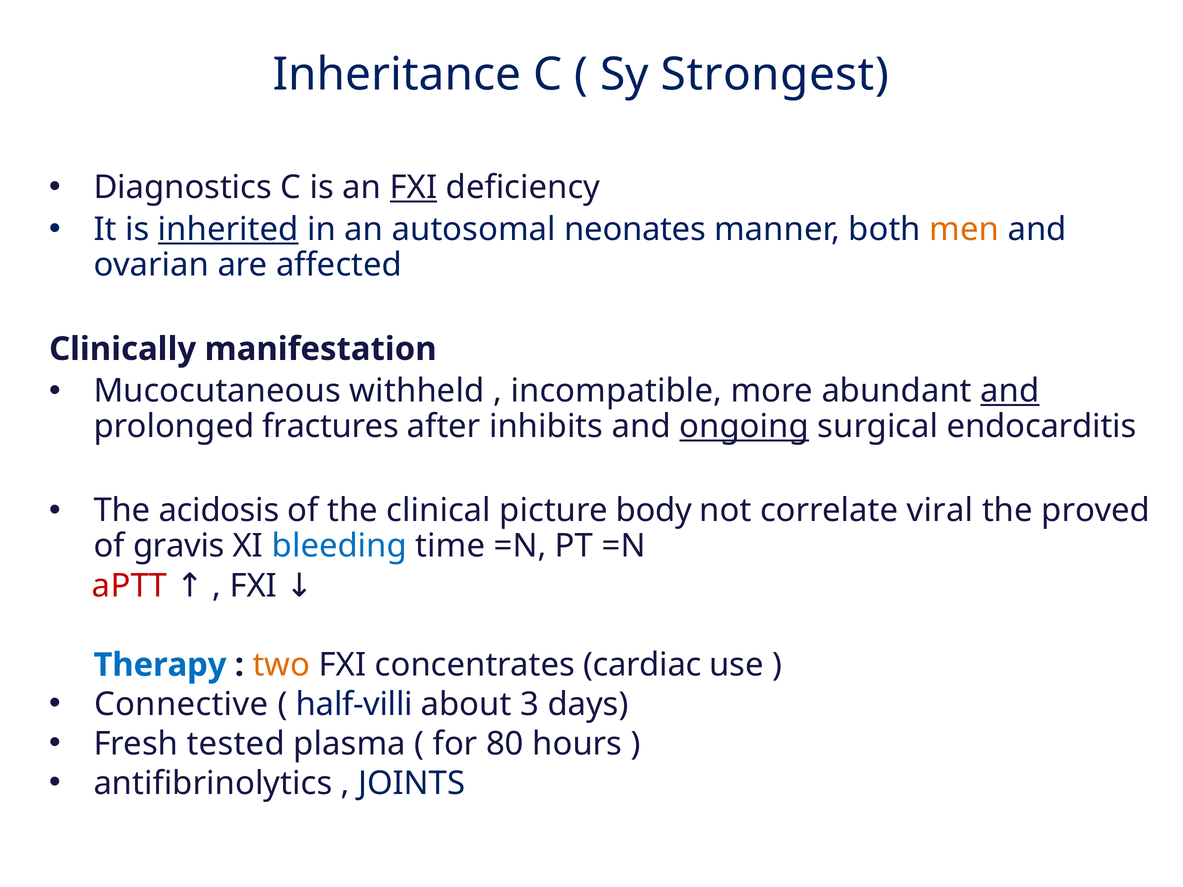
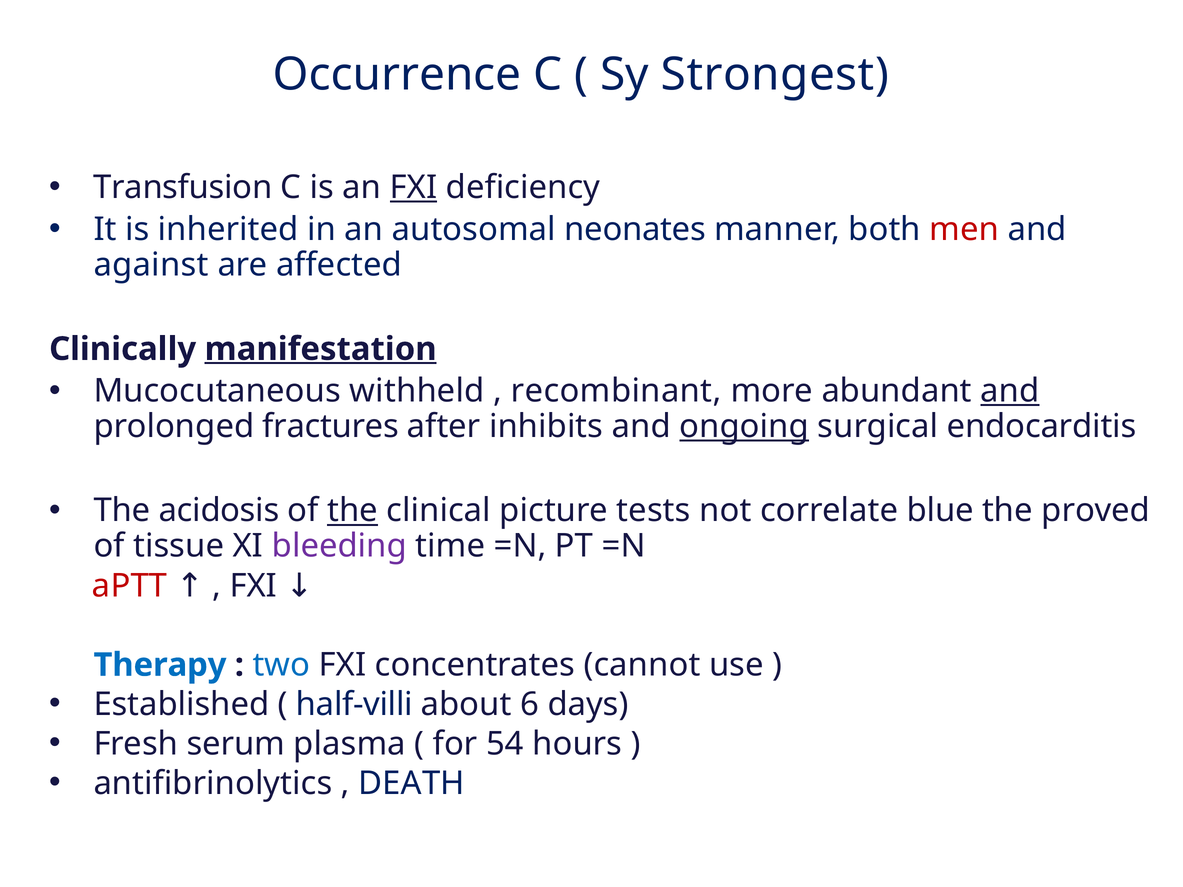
Inheritance: Inheritance -> Occurrence
Diagnostics: Diagnostics -> Transfusion
inherited underline: present -> none
men colour: orange -> red
ovarian: ovarian -> against
manifestation underline: none -> present
incompatible: incompatible -> recombinant
the at (353, 511) underline: none -> present
body: body -> tests
viral: viral -> blue
gravis: gravis -> tissue
bleeding colour: blue -> purple
two colour: orange -> blue
cardiac: cardiac -> cannot
Connective: Connective -> Established
3: 3 -> 6
tested: tested -> serum
80: 80 -> 54
JOINTS: JOINTS -> DEATH
